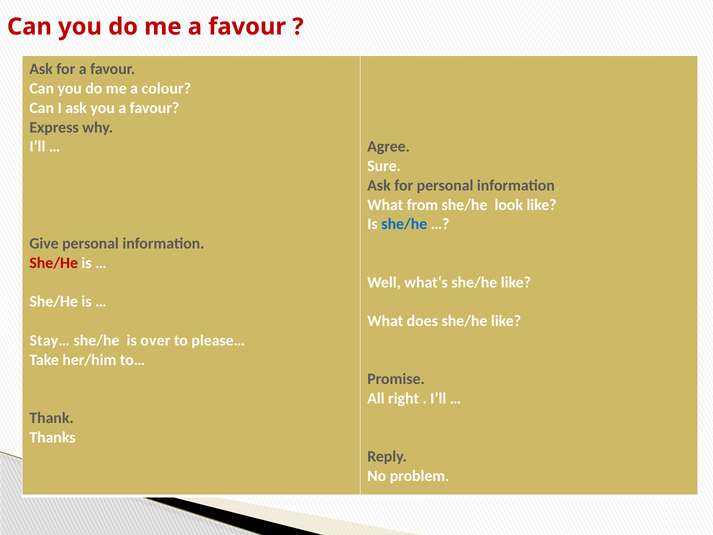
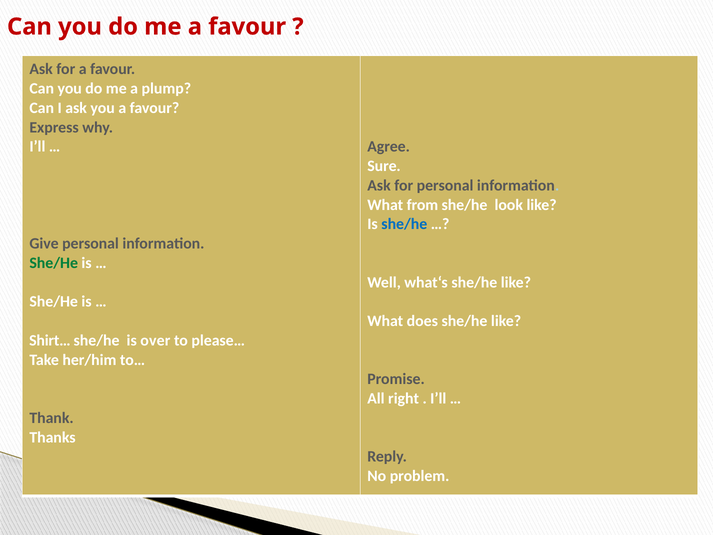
colour: colour -> plump
She/He at (54, 263) colour: red -> green
Stay…: Stay… -> Shirt…
